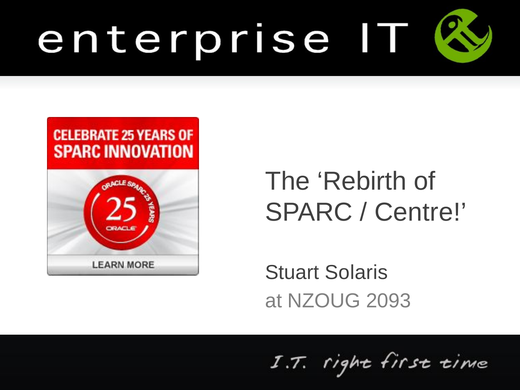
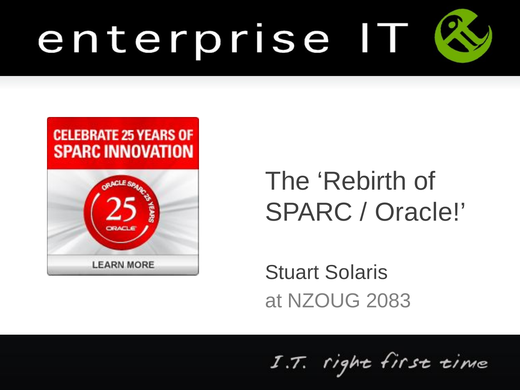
Centre: Centre -> Oracle
2093: 2093 -> 2083
